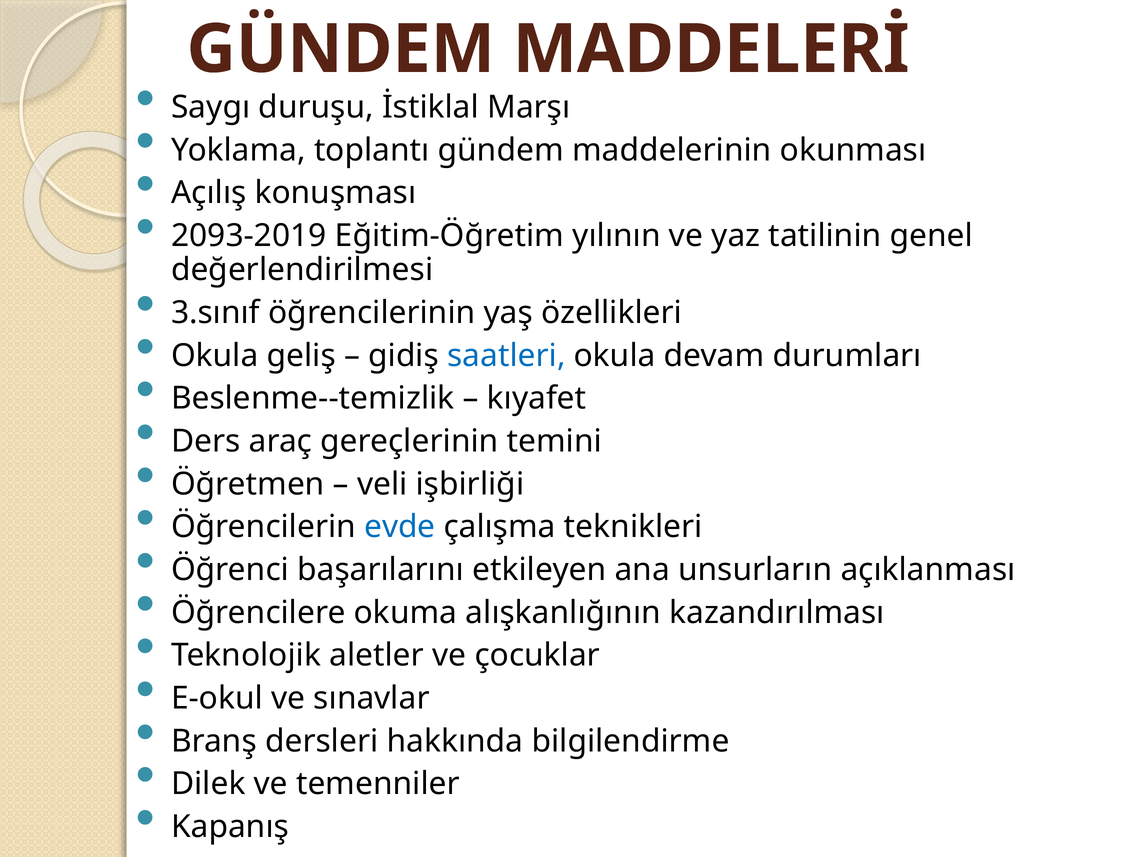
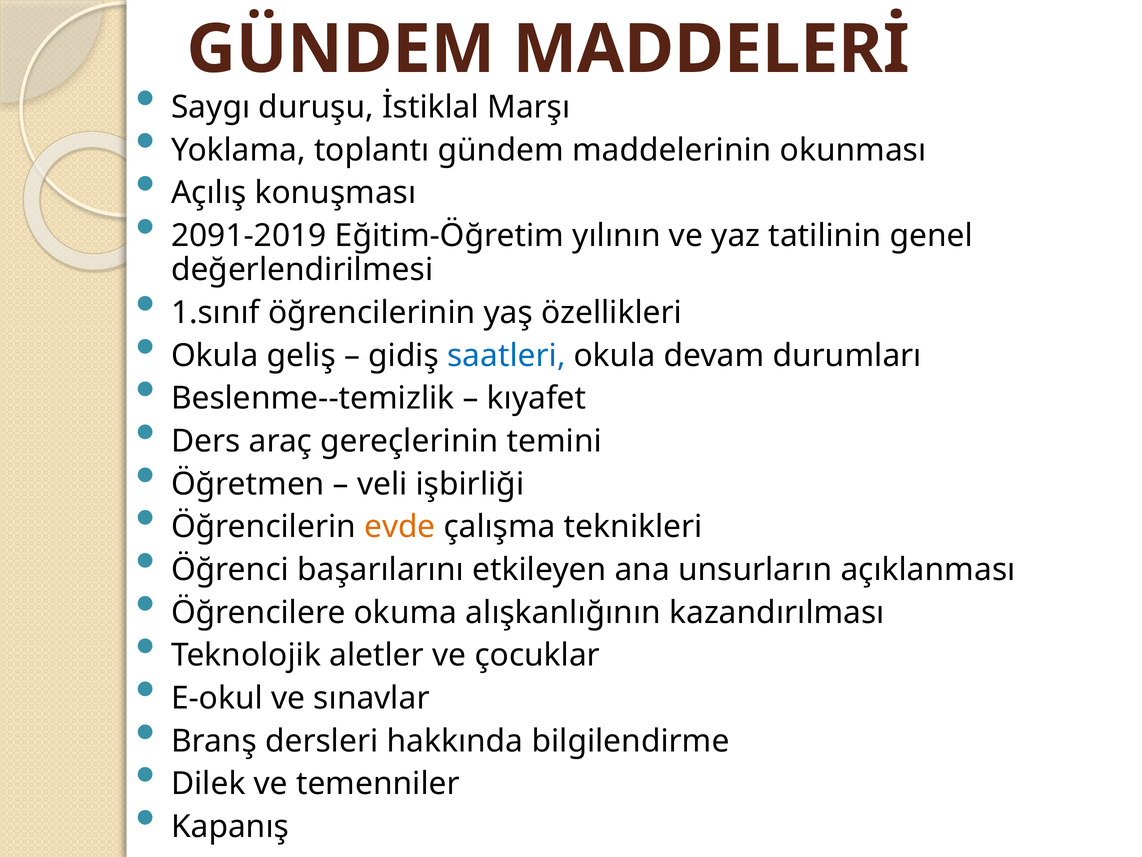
2093-2019: 2093-2019 -> 2091-2019
3.sınıf: 3.sınıf -> 1.sınıf
evde colour: blue -> orange
